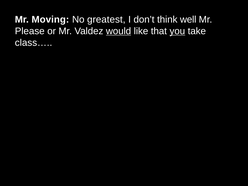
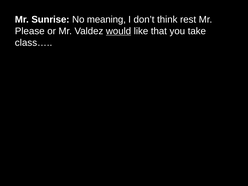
Moving: Moving -> Sunrise
greatest: greatest -> meaning
well: well -> rest
you underline: present -> none
